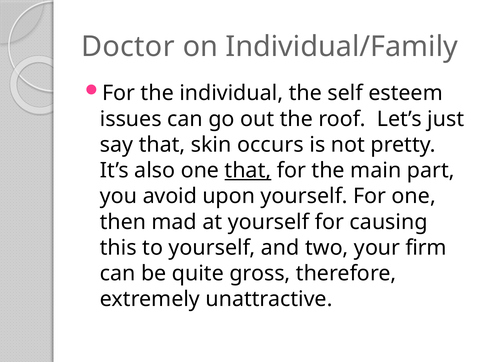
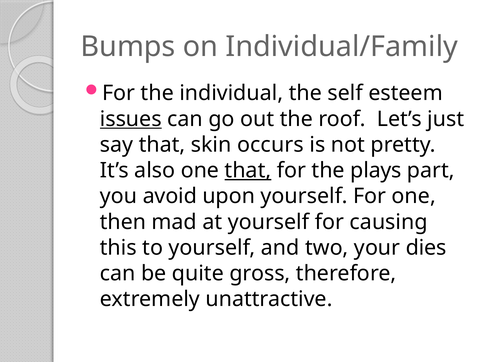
Doctor: Doctor -> Bumps
issues underline: none -> present
main: main -> plays
firm: firm -> dies
